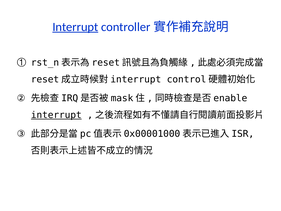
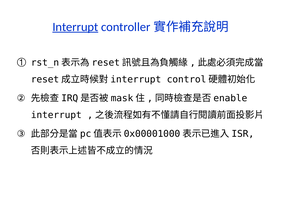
interrupt at (56, 115) underline: present -> none
